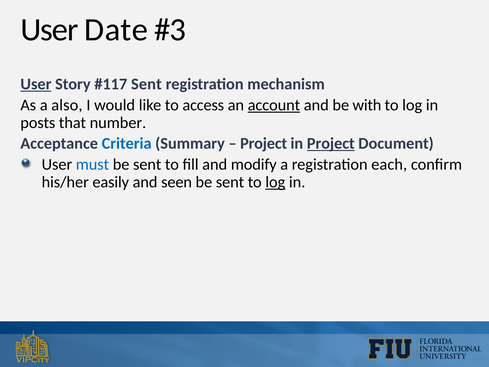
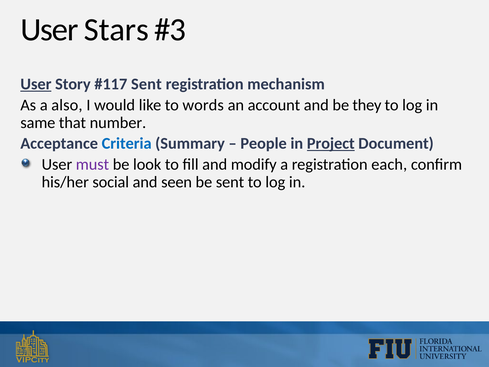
Date: Date -> Stars
access: access -> words
account underline: present -> none
with: with -> they
posts: posts -> same
Project at (264, 143): Project -> People
must colour: blue -> purple
sent at (147, 164): sent -> look
easily: easily -> social
log at (275, 182) underline: present -> none
